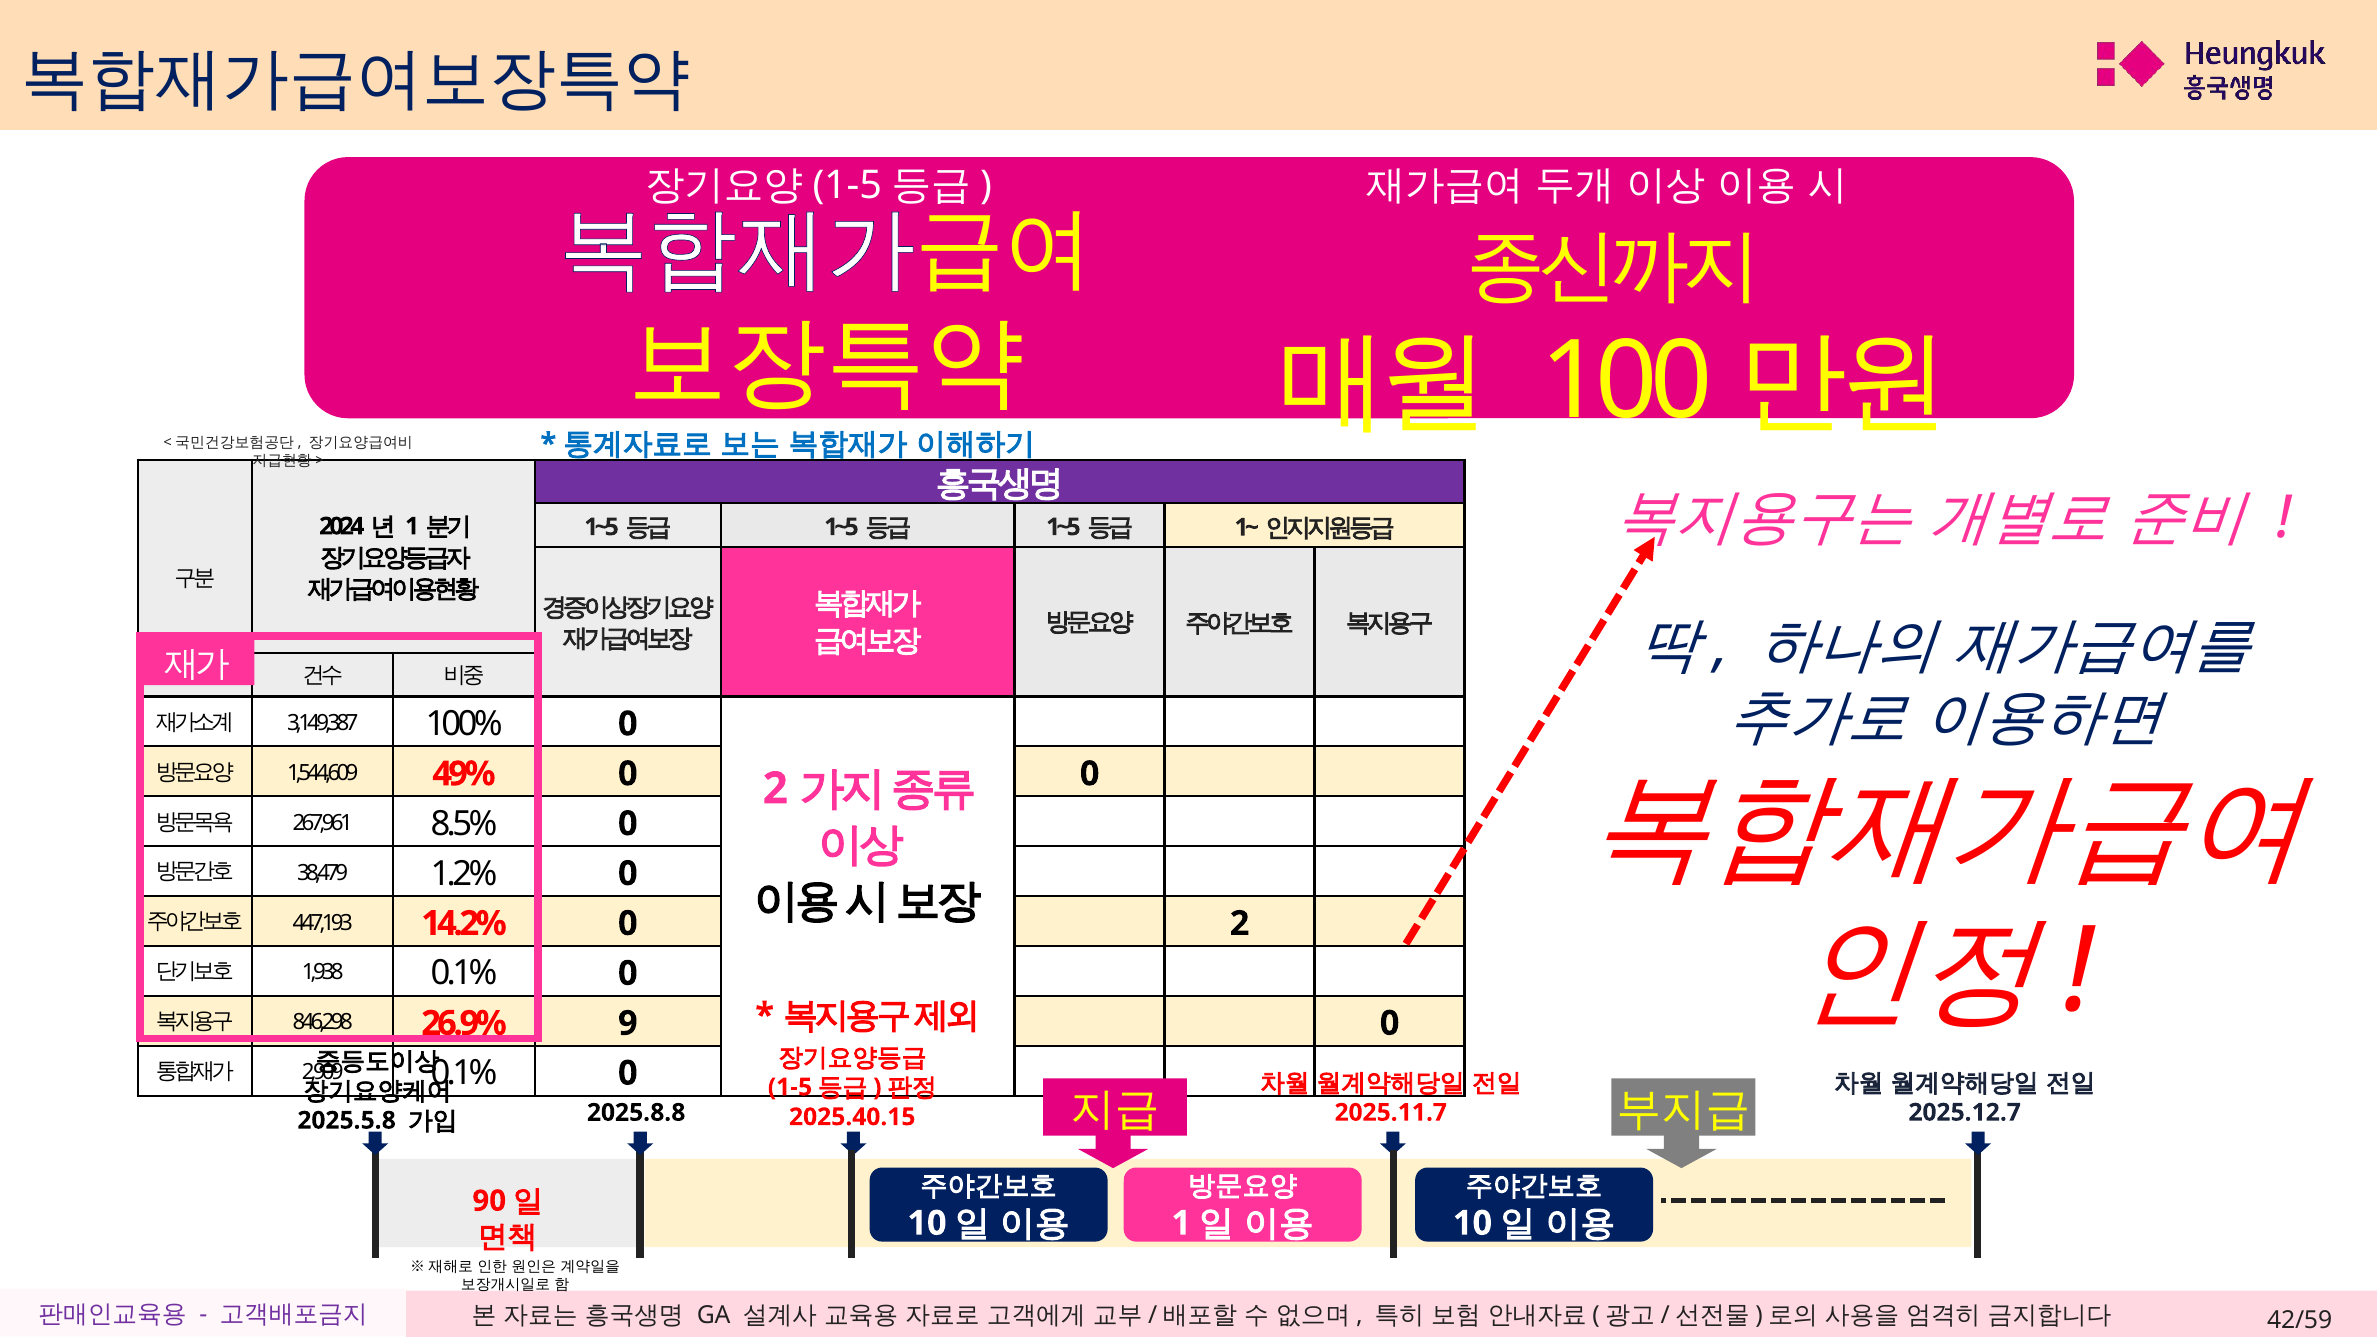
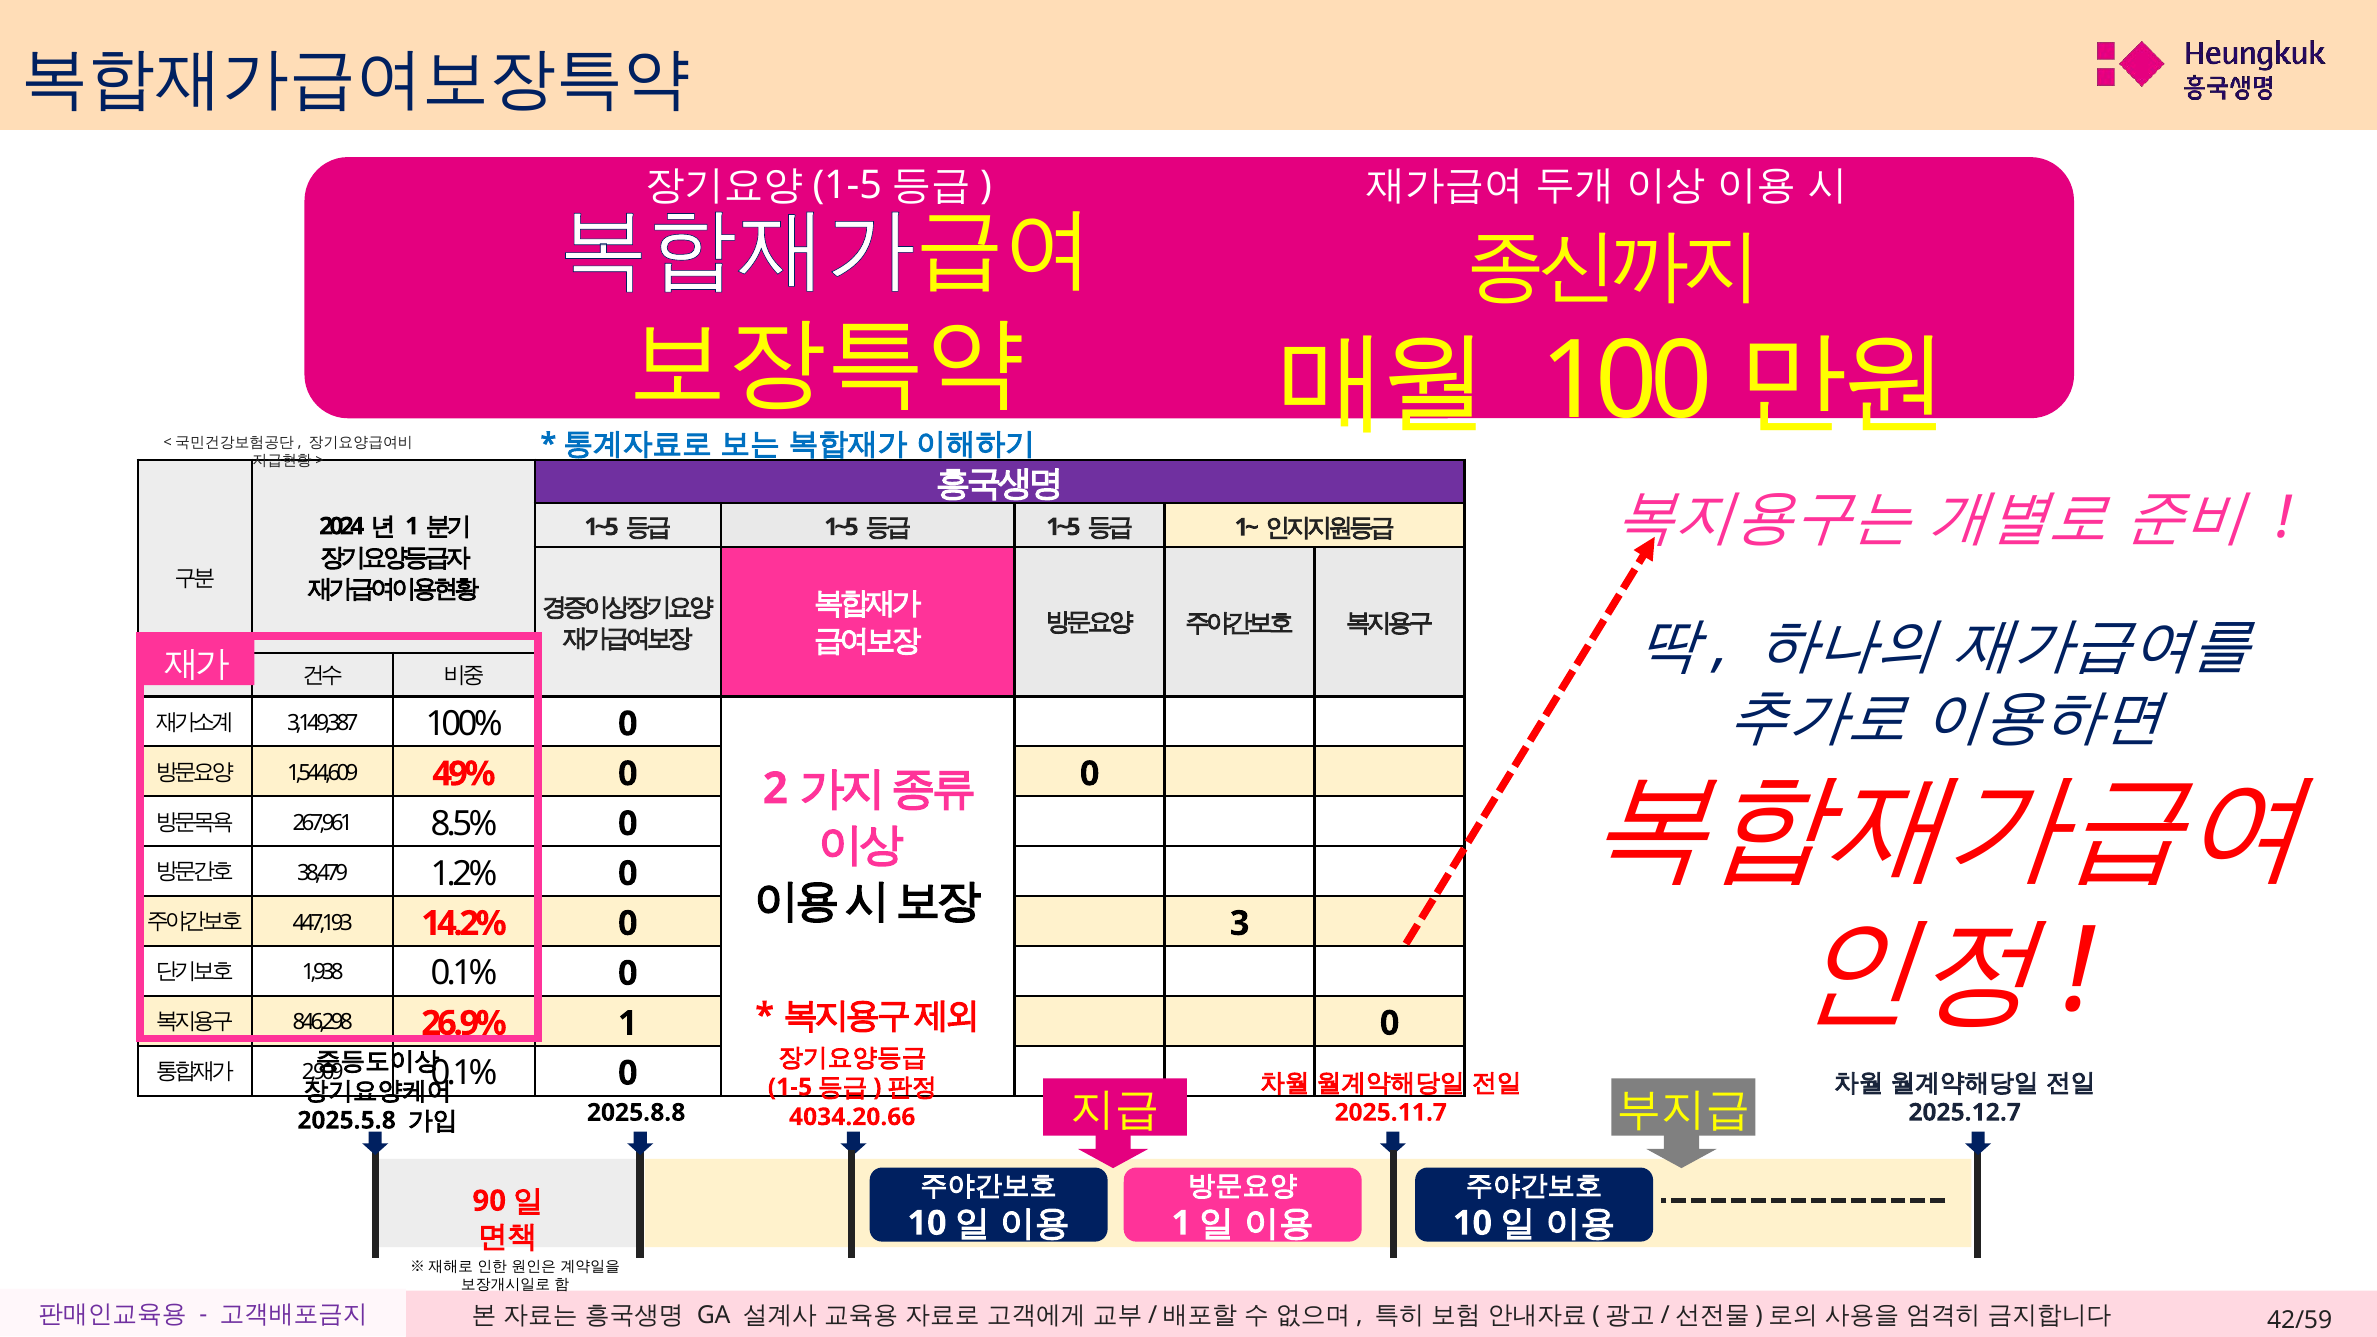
14.2% 0 2: 2 -> 3
9 at (628, 1023): 9 -> 1
2025.40.15: 2025.40.15 -> 4034.20.66
